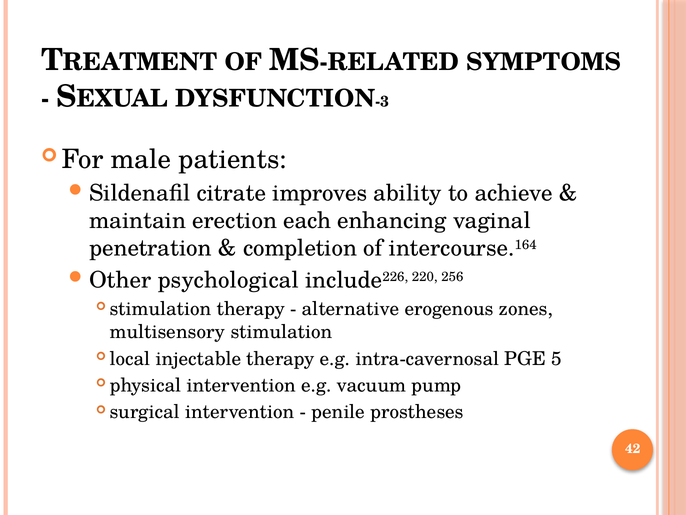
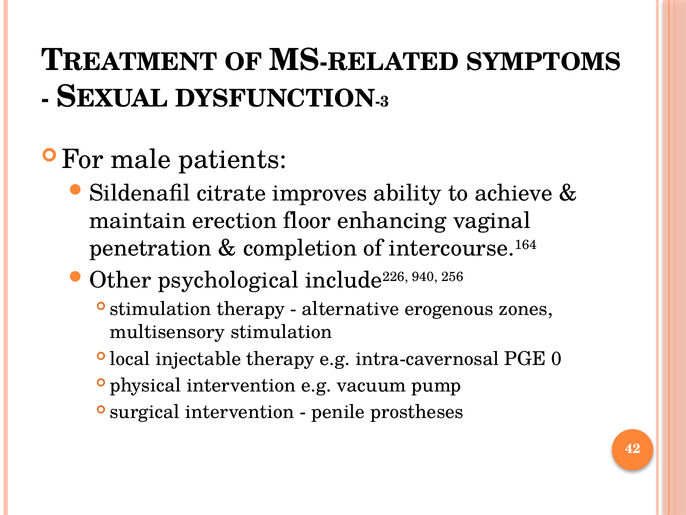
each: each -> floor
220: 220 -> 940
5: 5 -> 0
